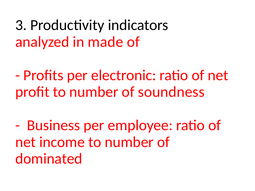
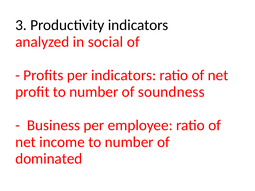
made: made -> social
per electronic: electronic -> indicators
